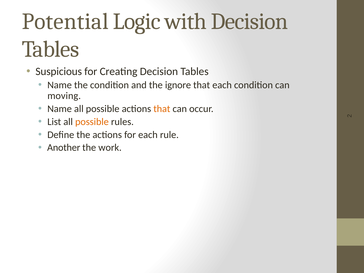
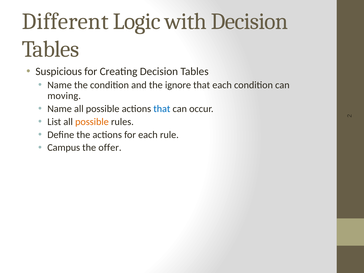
Potential: Potential -> Different
that at (162, 109) colour: orange -> blue
Another: Another -> Campus
work: work -> offer
